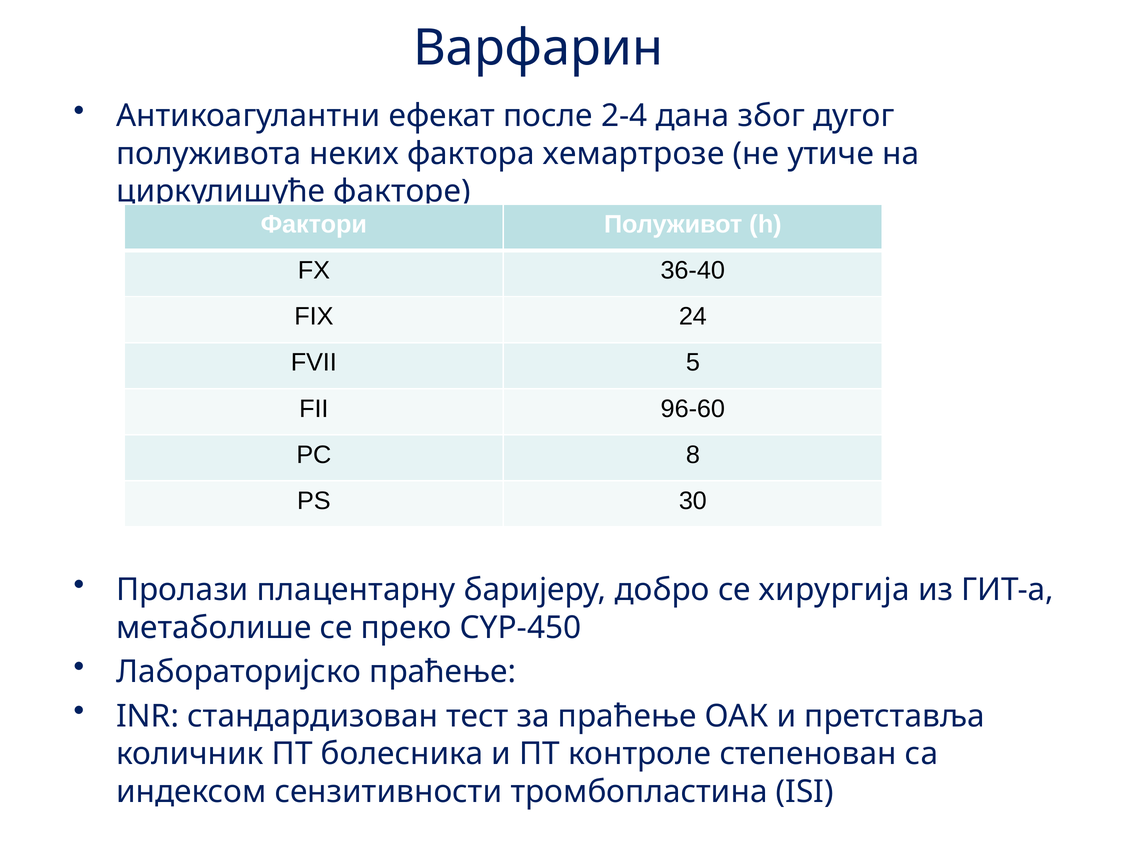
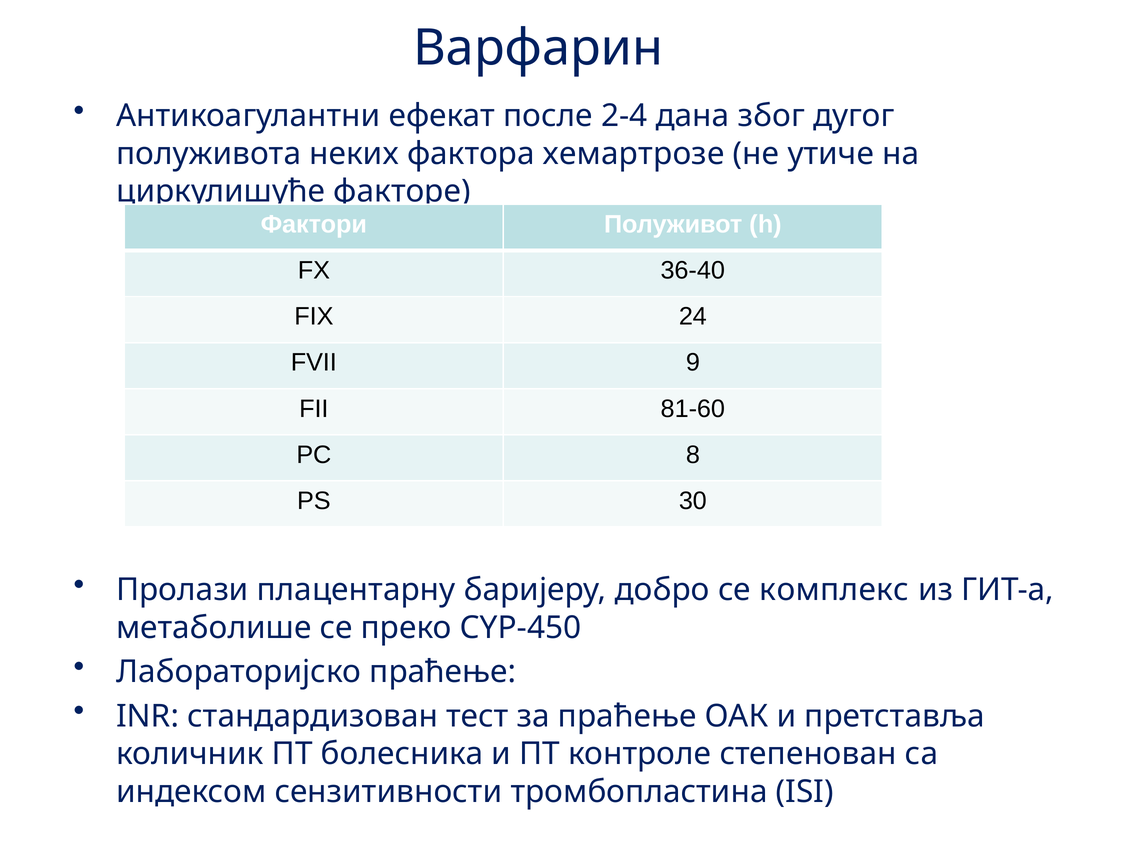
5: 5 -> 9
96-60: 96-60 -> 81-60
хирургија: хирургија -> комплекс
